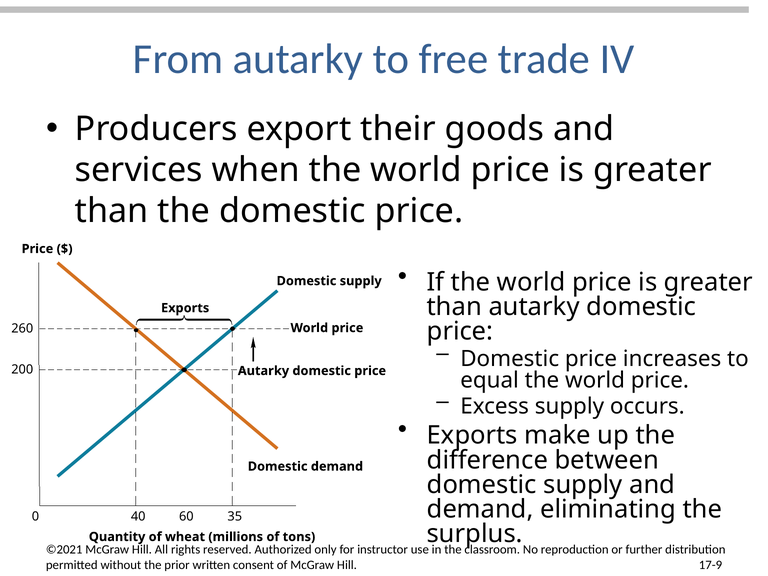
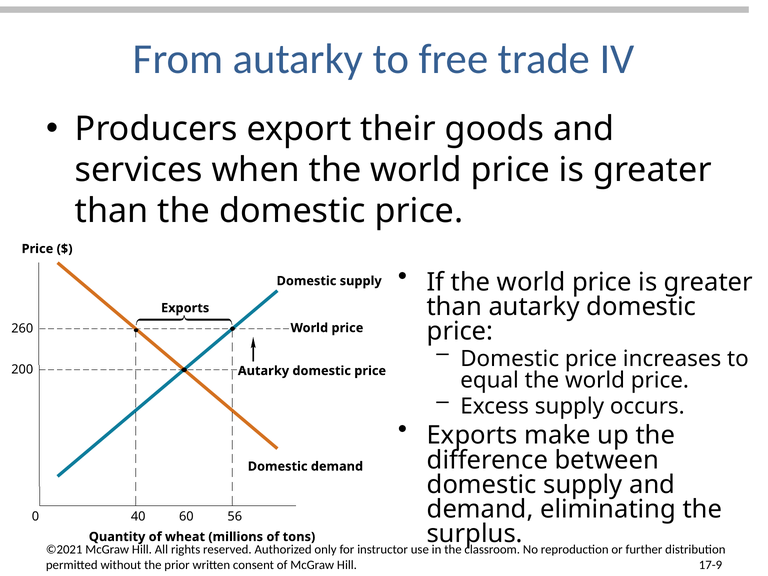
35: 35 -> 56
